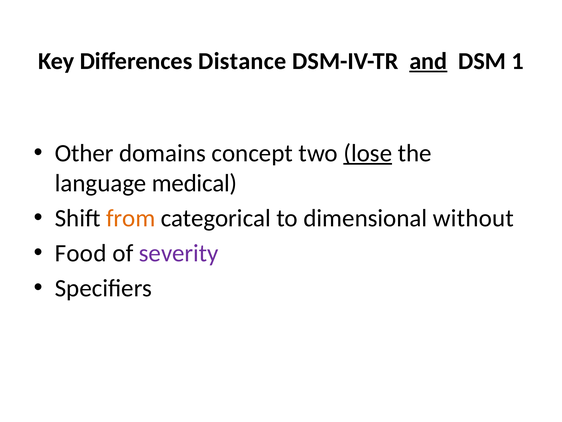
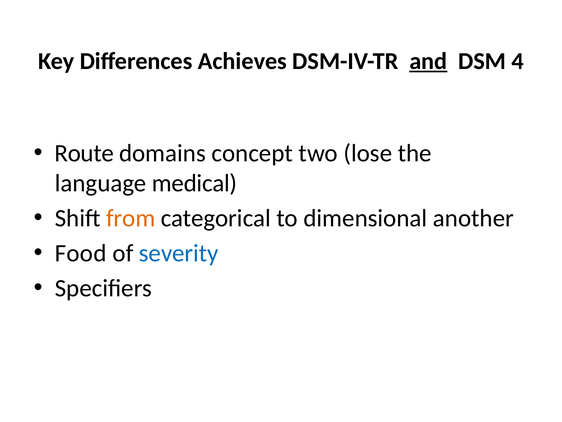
Distance: Distance -> Achieves
1: 1 -> 4
Other: Other -> Route
lose underline: present -> none
without: without -> another
severity colour: purple -> blue
